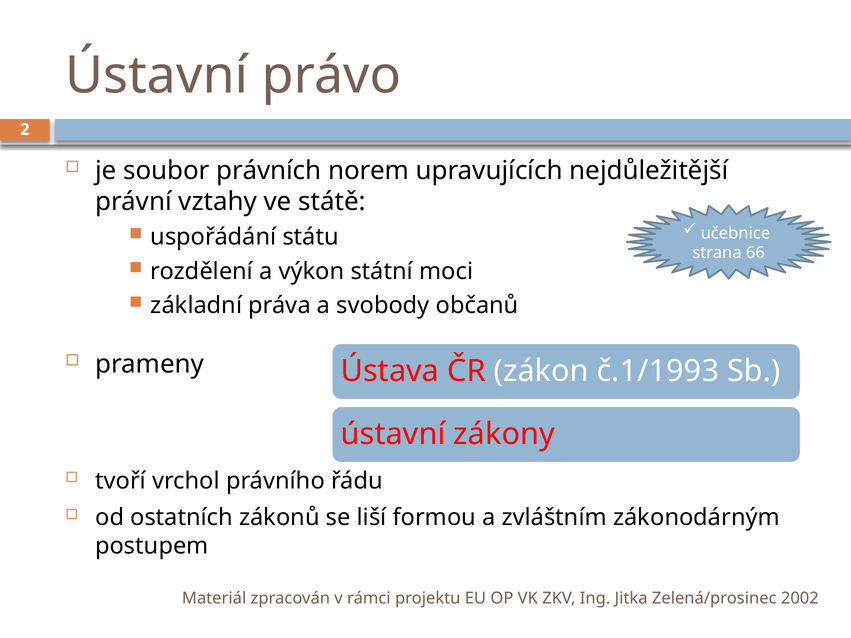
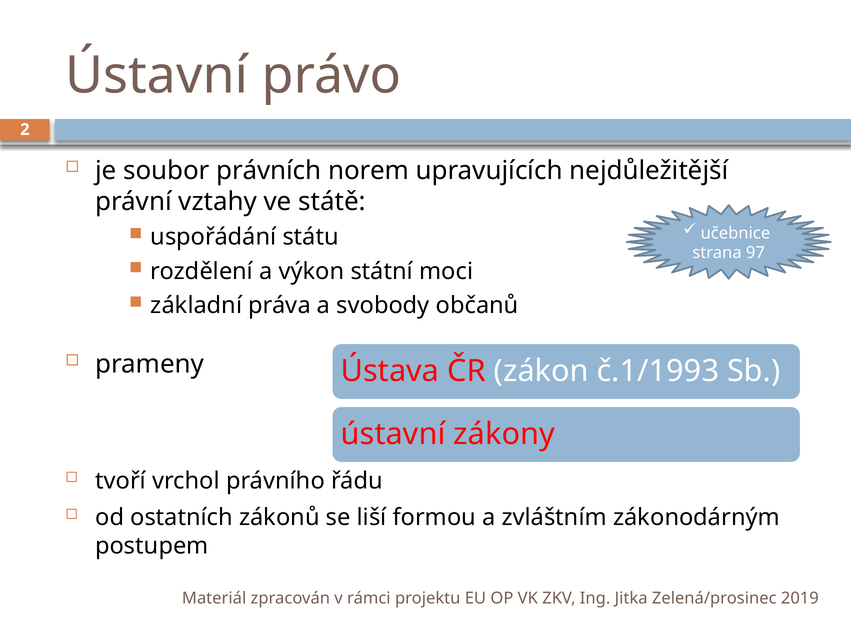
66: 66 -> 97
2002: 2002 -> 2019
